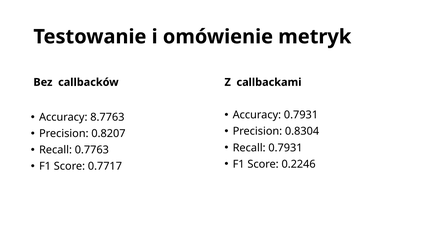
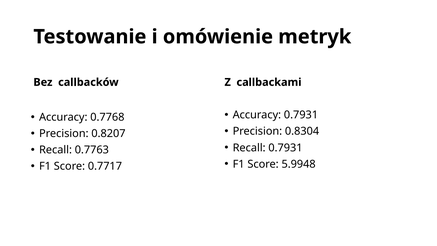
8.7763: 8.7763 -> 0.7768
0.2246: 0.2246 -> 5.9948
